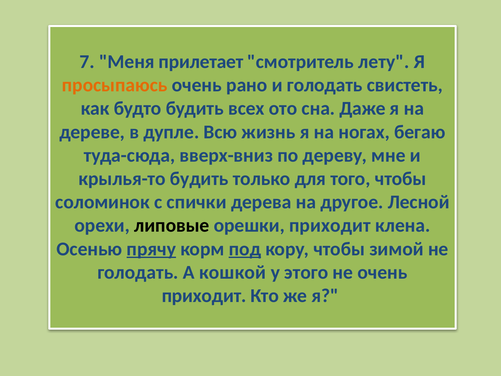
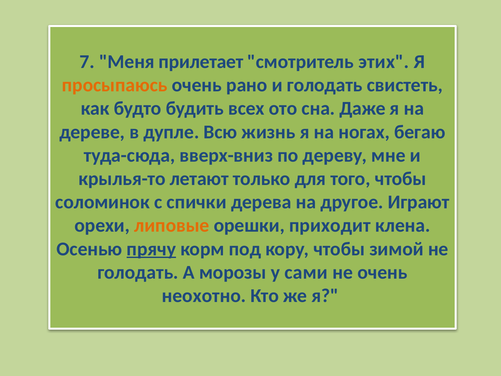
лету: лету -> этих
крылья-то будить: будить -> летают
Лесной: Лесной -> Играют
липовые colour: black -> orange
под underline: present -> none
кошкой: кошкой -> морозы
этого: этого -> сами
приходит at (204, 296): приходит -> неохотно
